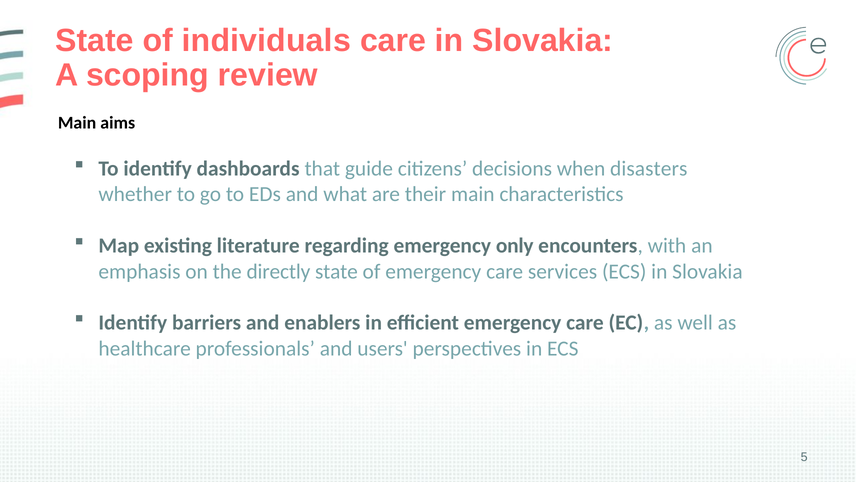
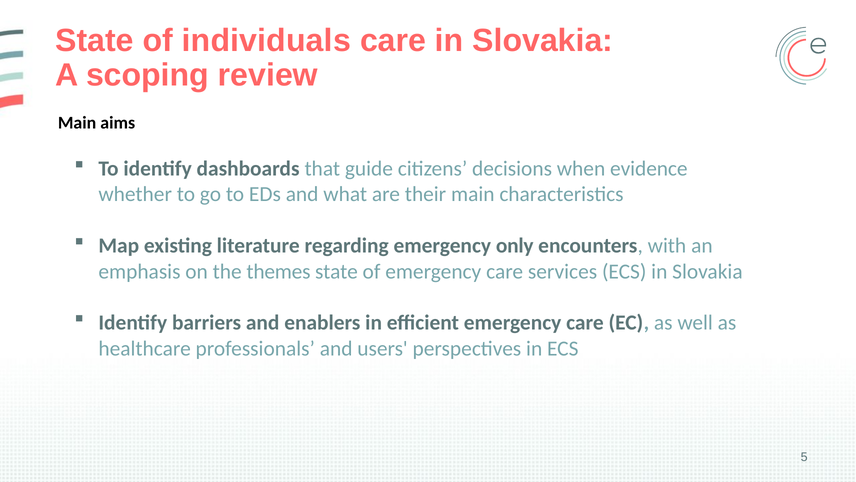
disasters: disasters -> evidence
directly: directly -> themes
